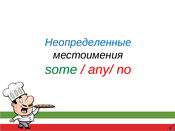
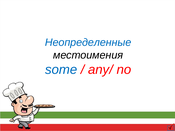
some colour: green -> blue
